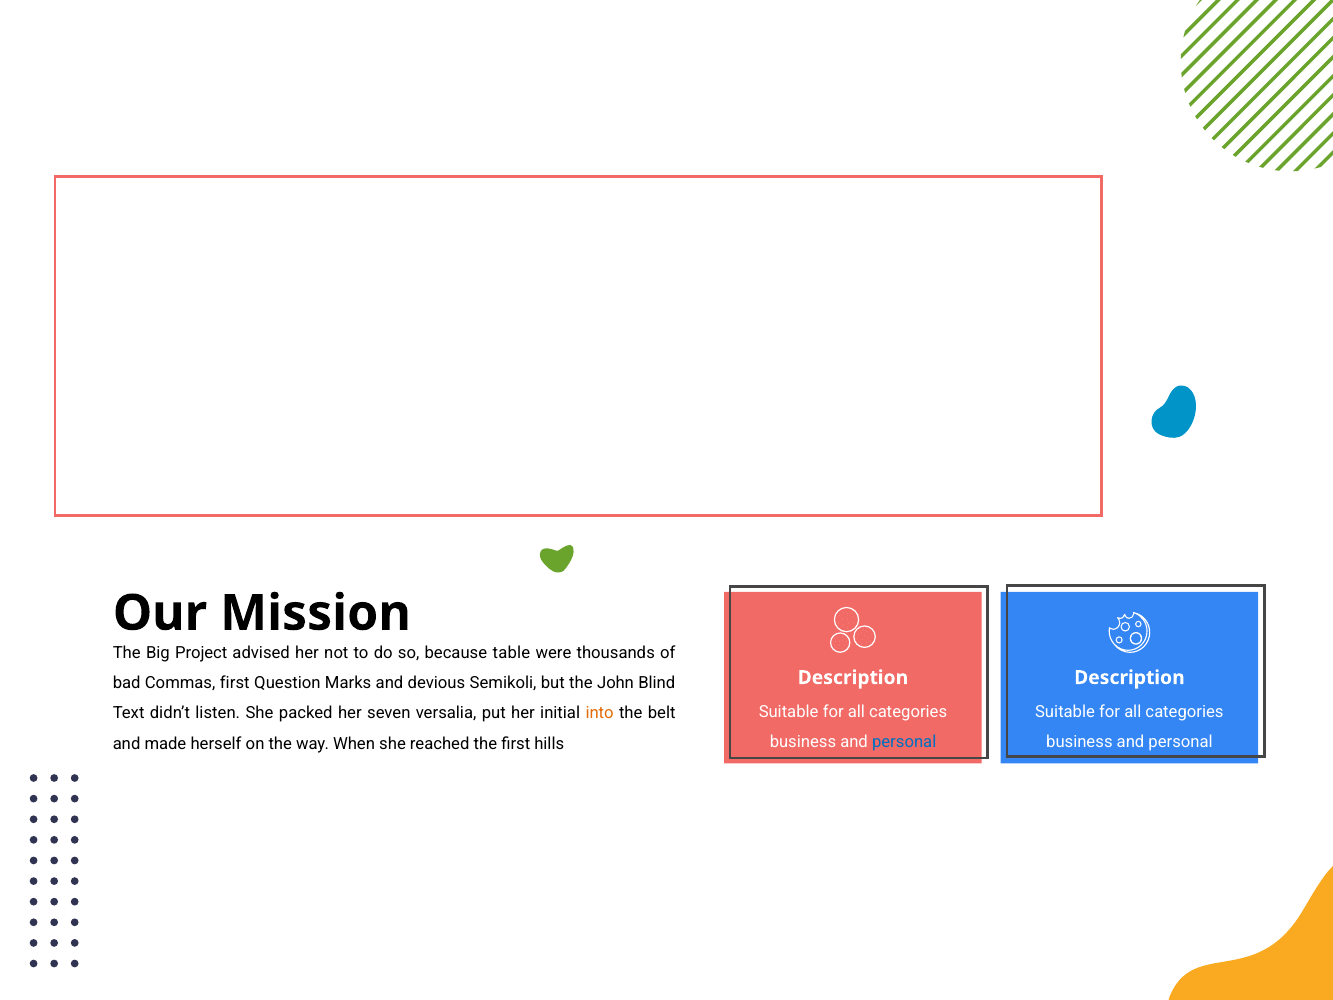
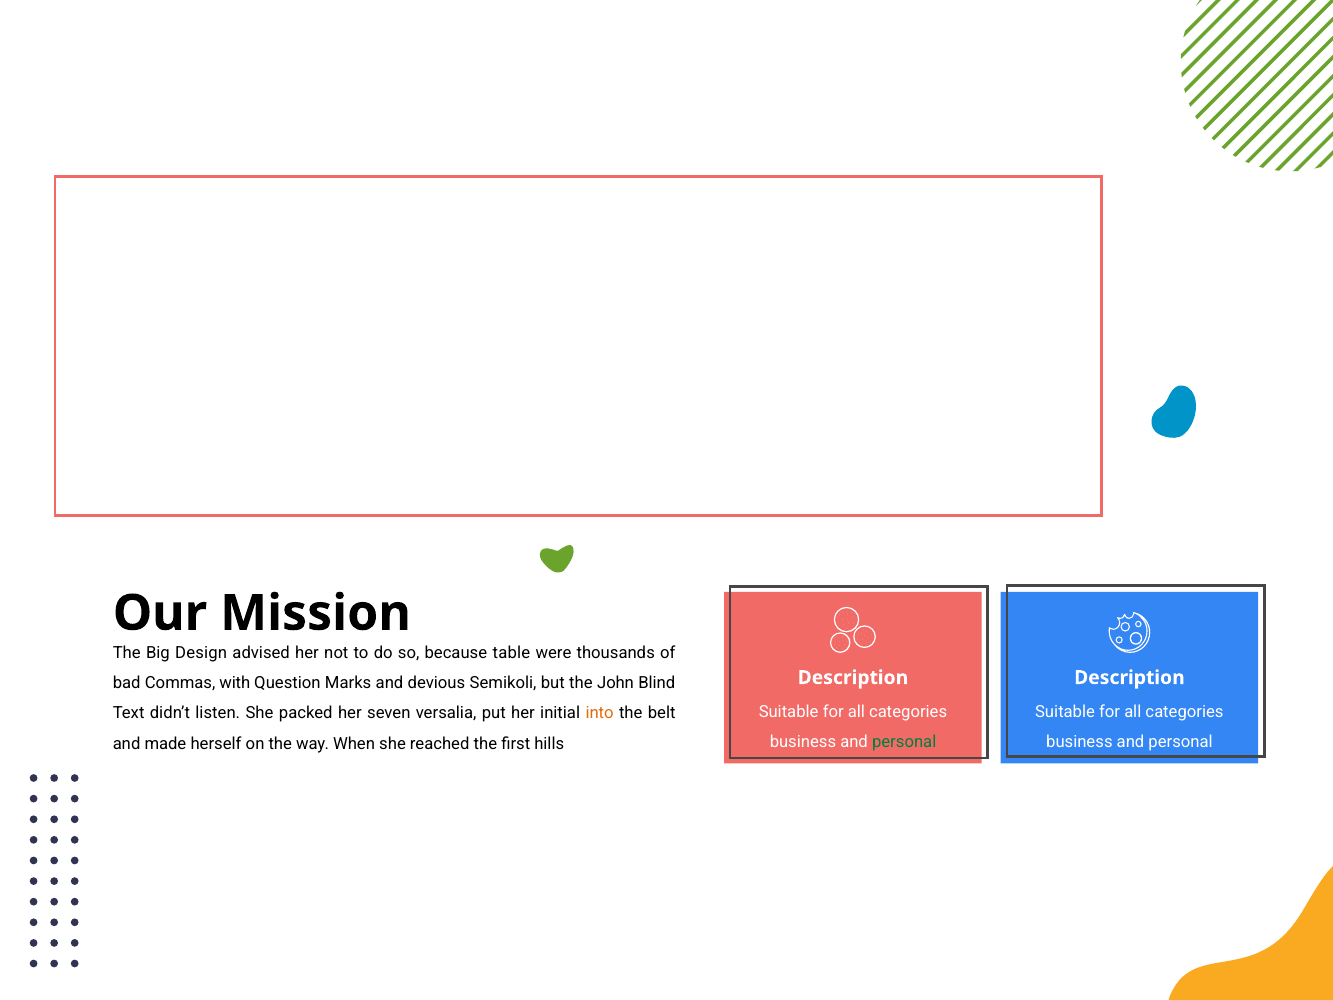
Project: Project -> Design
Commas first: first -> with
personal at (904, 742) colour: blue -> green
